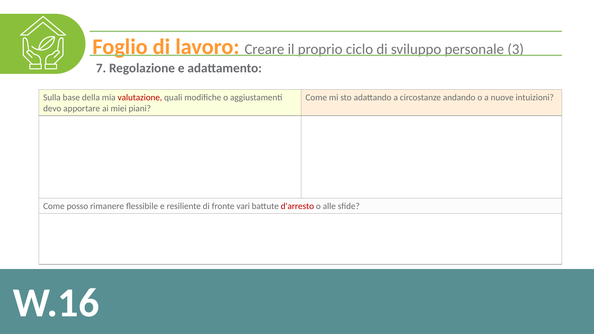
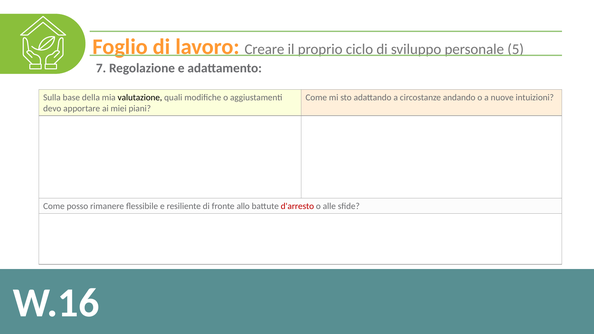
3: 3 -> 5
valutazione colour: red -> black
vari: vari -> allo
